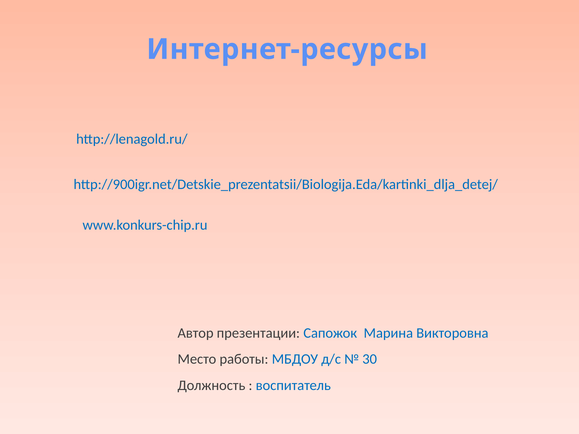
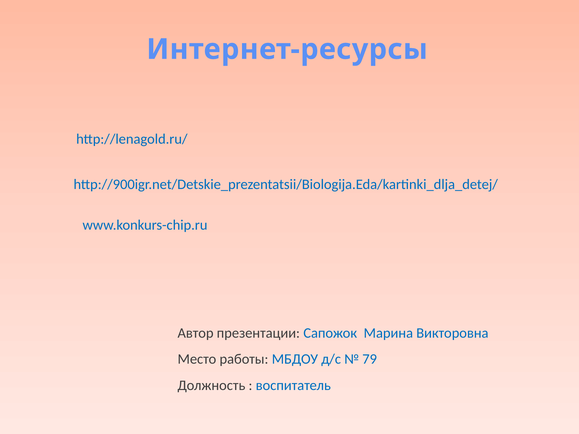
30: 30 -> 79
